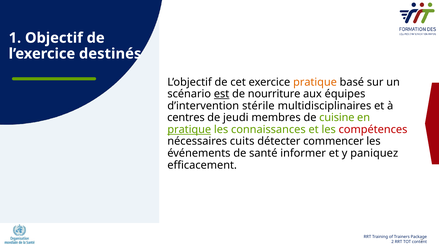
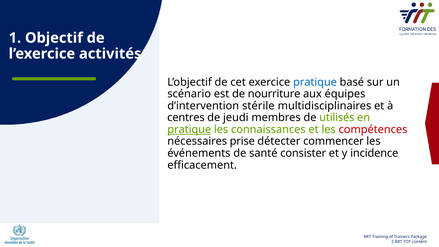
destinés: destinés -> activités
pratique at (315, 82) colour: orange -> blue
est underline: present -> none
cuisine: cuisine -> utilisés
cuits: cuits -> prise
informer: informer -> consister
paniquez: paniquez -> incidence
